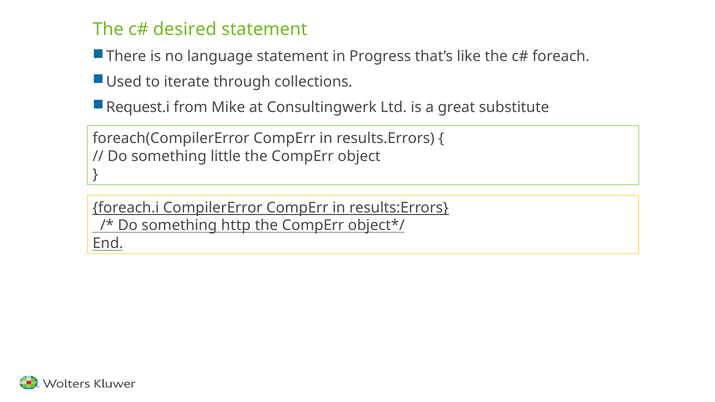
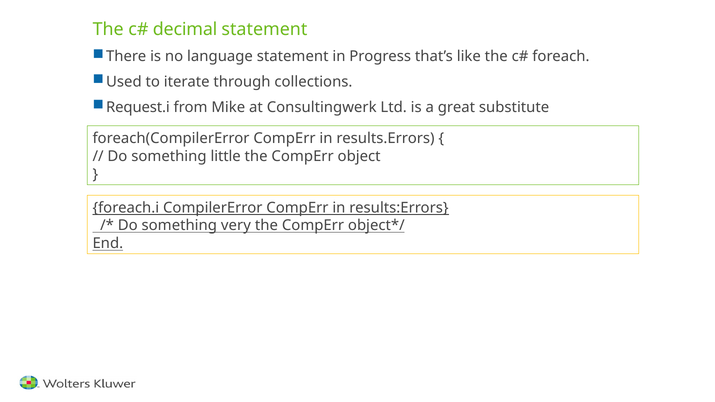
desired: desired -> decimal
http: http -> very
